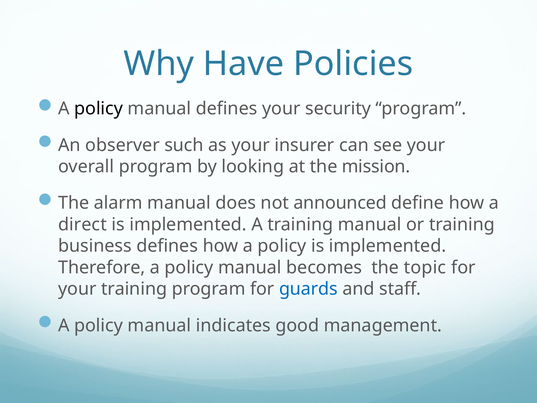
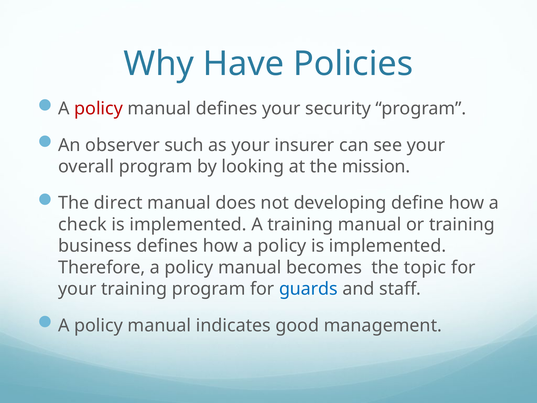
policy at (99, 109) colour: black -> red
alarm: alarm -> direct
announced: announced -> developing
direct: direct -> check
